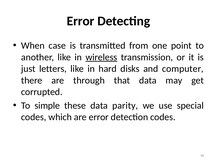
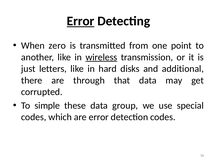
Error at (81, 21) underline: none -> present
case: case -> zero
computer: computer -> additional
parity: parity -> group
